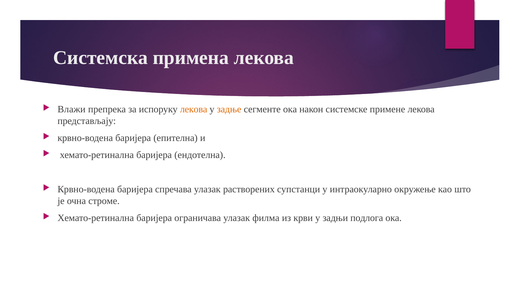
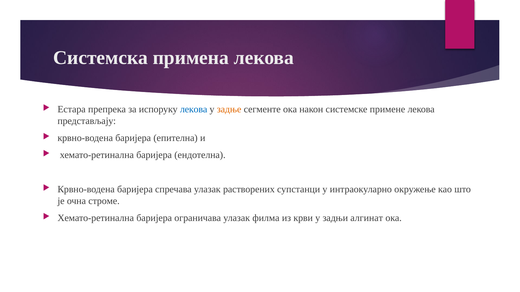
Влажи: Влажи -> Естара
лекова at (194, 109) colour: orange -> blue
подлога: подлога -> алгинат
